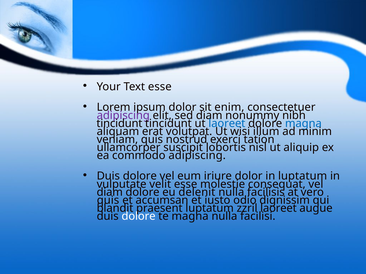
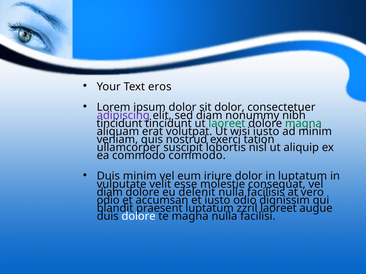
Text esse: esse -> eros
sit enim: enim -> dolor
laoreet at (227, 124) colour: blue -> green
magna at (303, 124) colour: blue -> green
wisi illum: illum -> iusto
commodo adipiscing: adipiscing -> commodo
dolore at (140, 176): dolore -> minim
quis at (108, 201): quis -> odio
